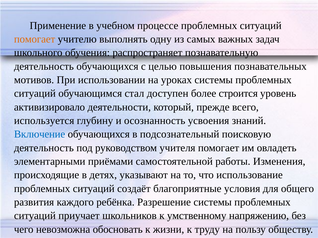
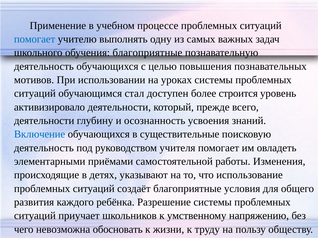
помогает at (35, 39) colour: orange -> blue
обучения распространяет: распространяет -> благоприятные
используется at (44, 121): используется -> деятельности
подсознательный: подсознательный -> существительные
